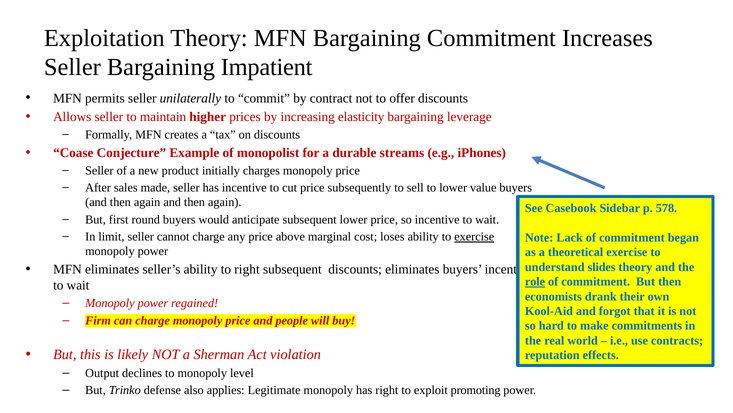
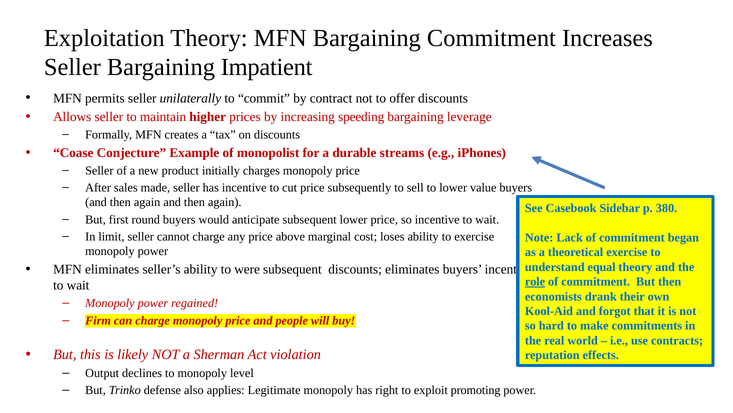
elasticity: elasticity -> speeding
578: 578 -> 380
exercise at (474, 236) underline: present -> none
slides: slides -> equal
to right: right -> were
